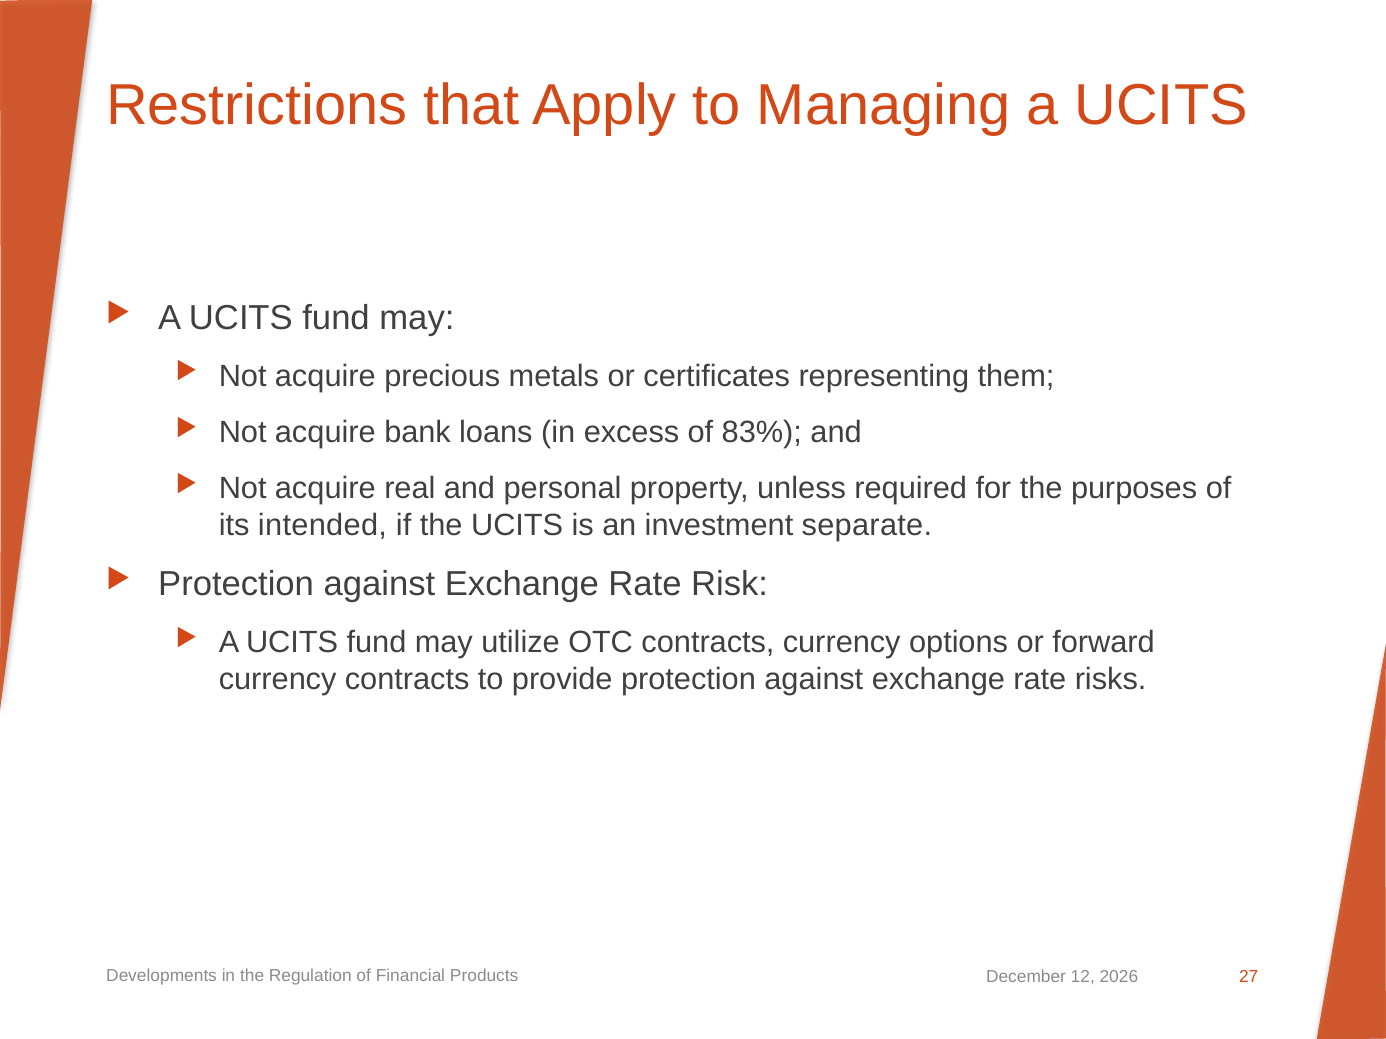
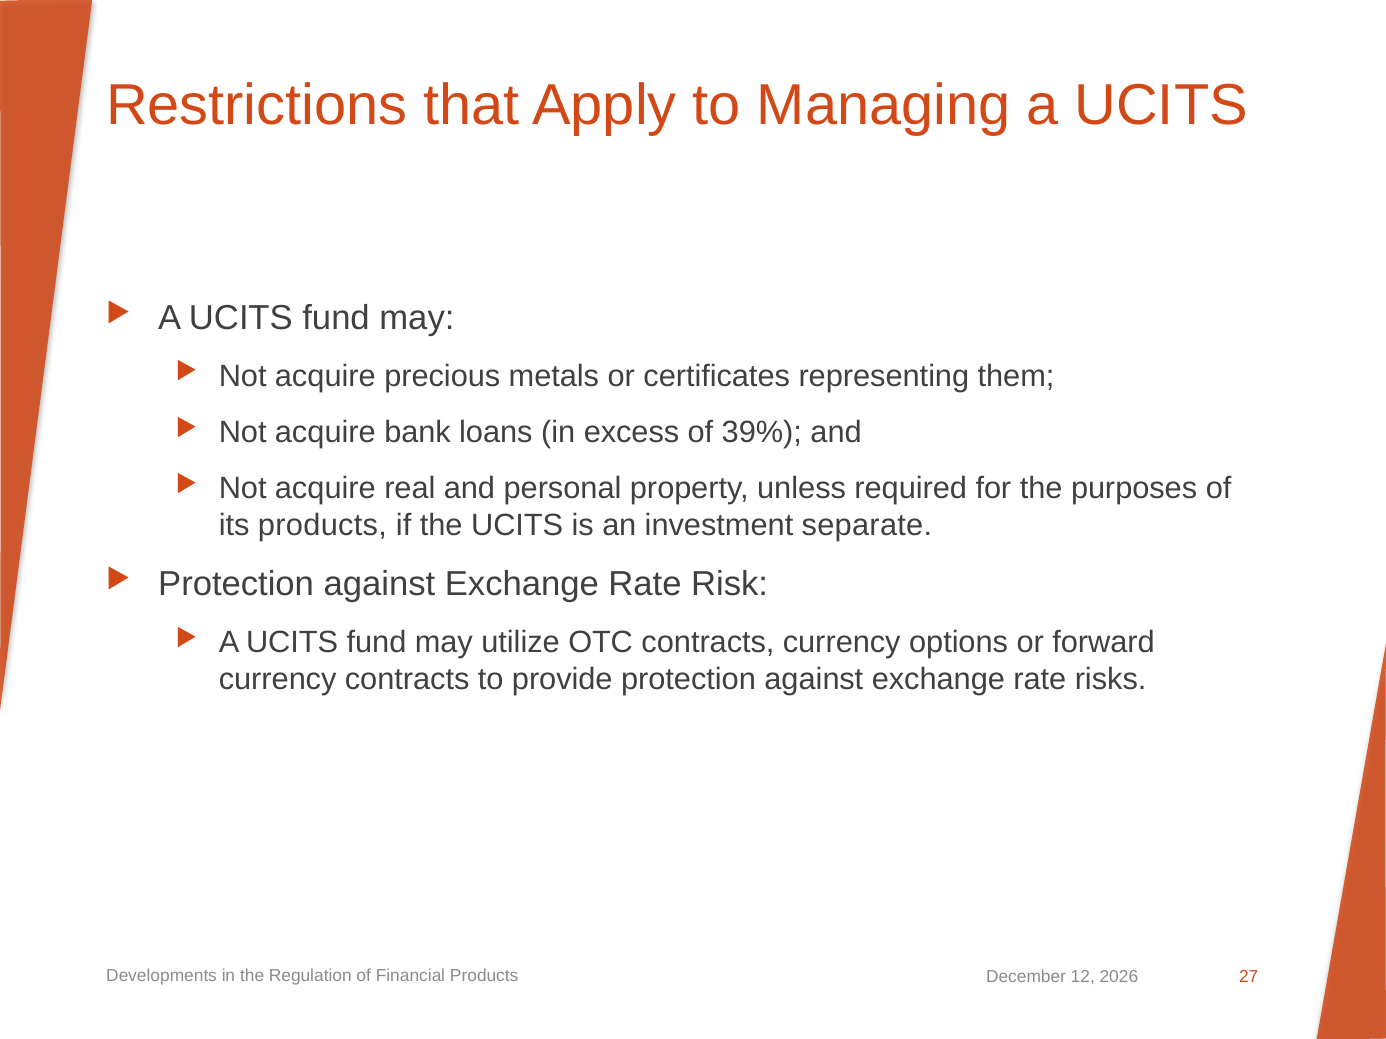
83%: 83% -> 39%
its intended: intended -> products
